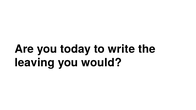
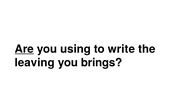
Are underline: none -> present
today: today -> using
would: would -> brings
